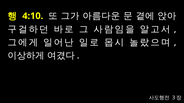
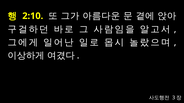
4:10: 4:10 -> 2:10
